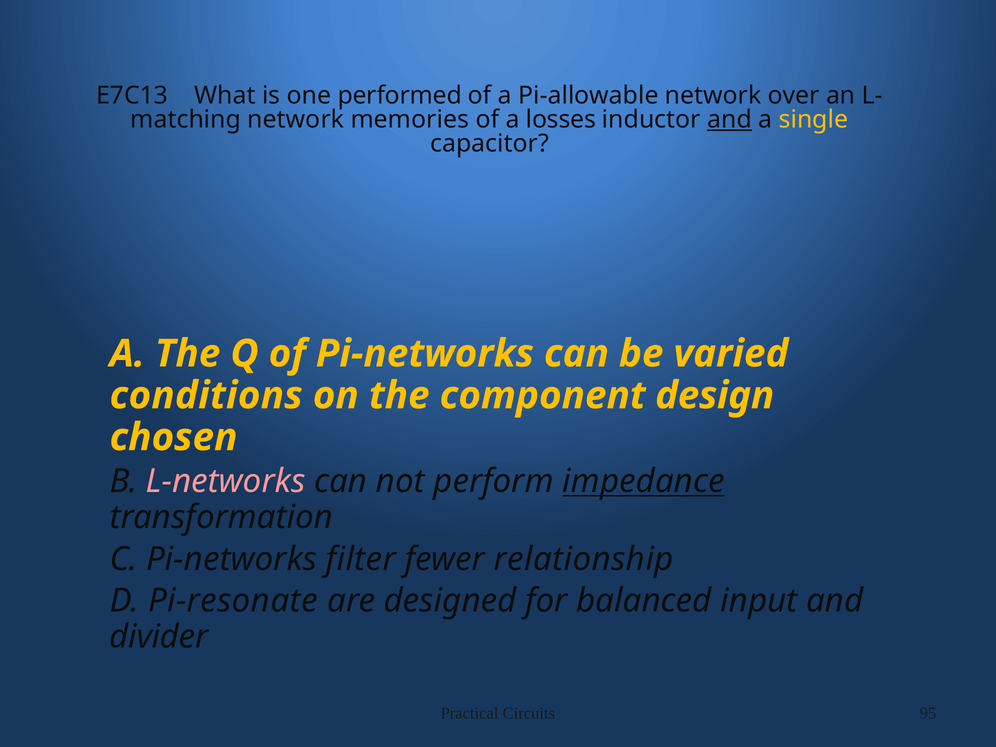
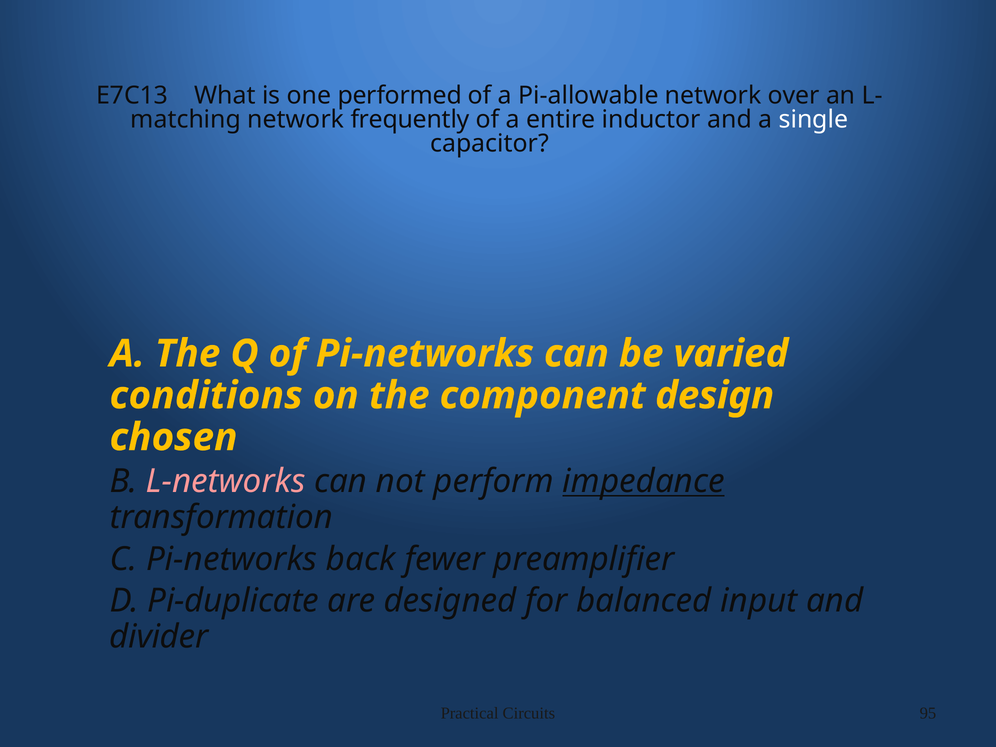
memories: memories -> frequently
losses: losses -> entire
and at (730, 120) underline: present -> none
single colour: yellow -> white
filter: filter -> back
relationship: relationship -> preamplifier
Pi-resonate: Pi-resonate -> Pi-duplicate
